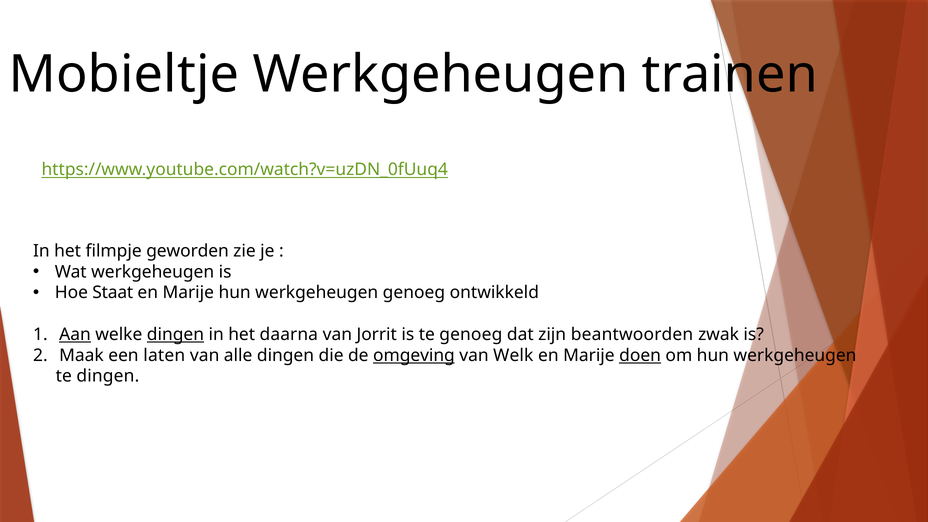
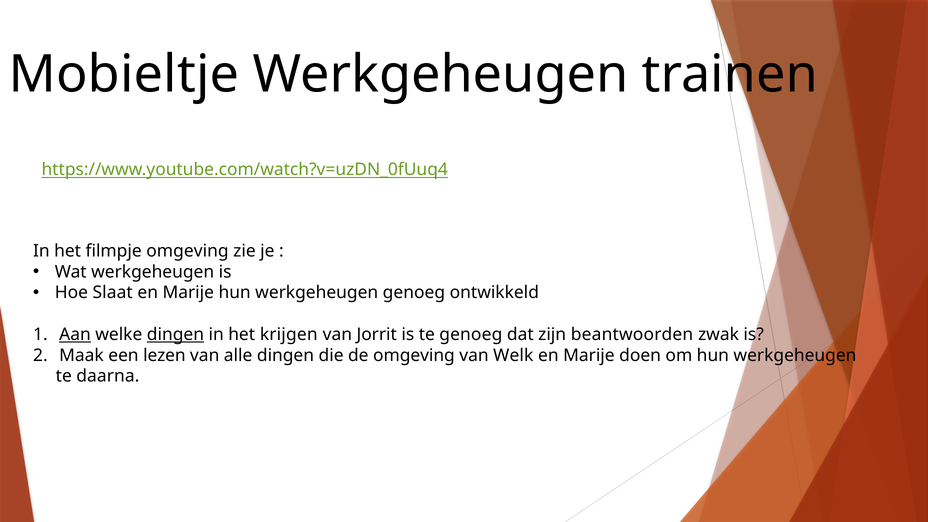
filmpje geworden: geworden -> omgeving
Staat: Staat -> Slaat
daarna: daarna -> krijgen
laten: laten -> lezen
omgeving at (414, 355) underline: present -> none
doen underline: present -> none
te dingen: dingen -> daarna
